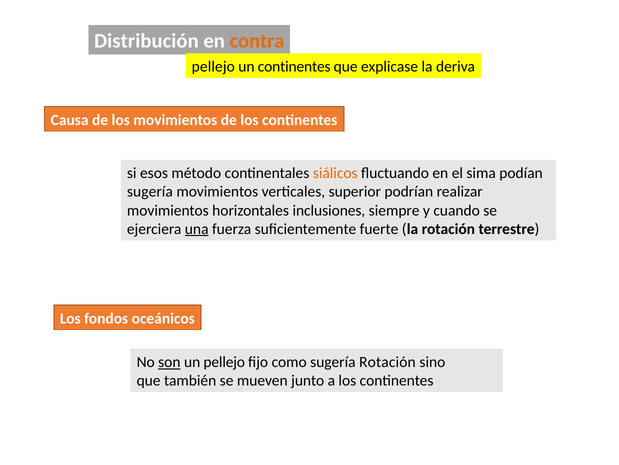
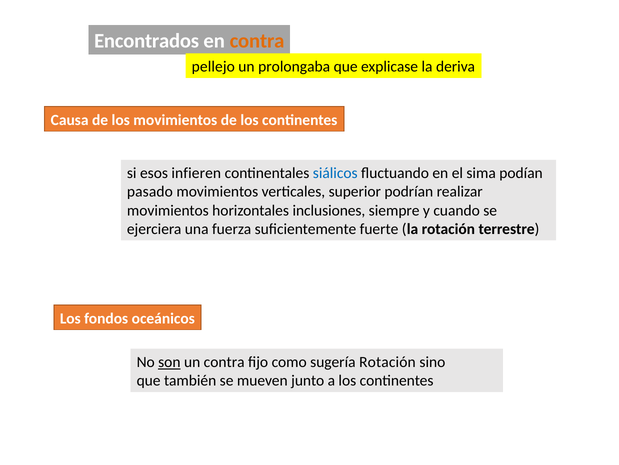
Distribución: Distribución -> Encontrados
un continentes: continentes -> prolongaba
método: método -> infieren
siálicos colour: orange -> blue
sugería at (150, 192): sugería -> pasado
una underline: present -> none
un pellejo: pellejo -> contra
